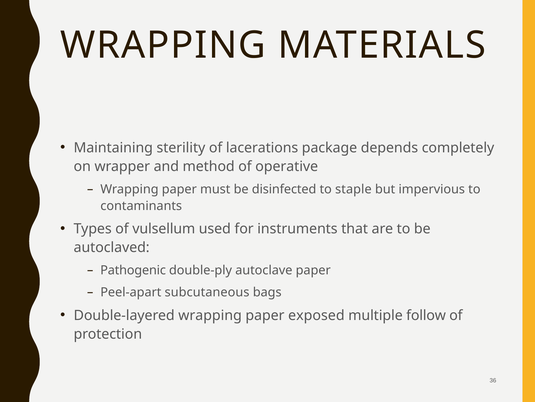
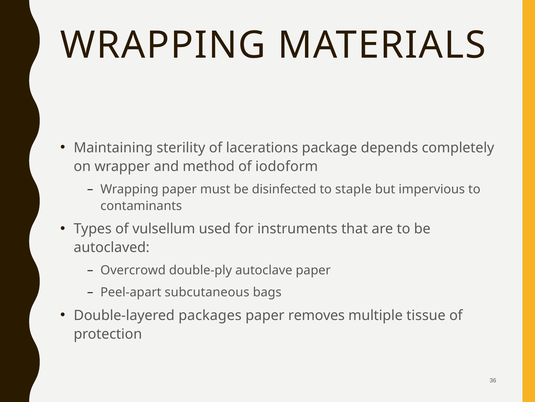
operative: operative -> iodoform
Pathogenic: Pathogenic -> Overcrowd
Double-layered wrapping: wrapping -> packages
exposed: exposed -> removes
follow: follow -> tissue
